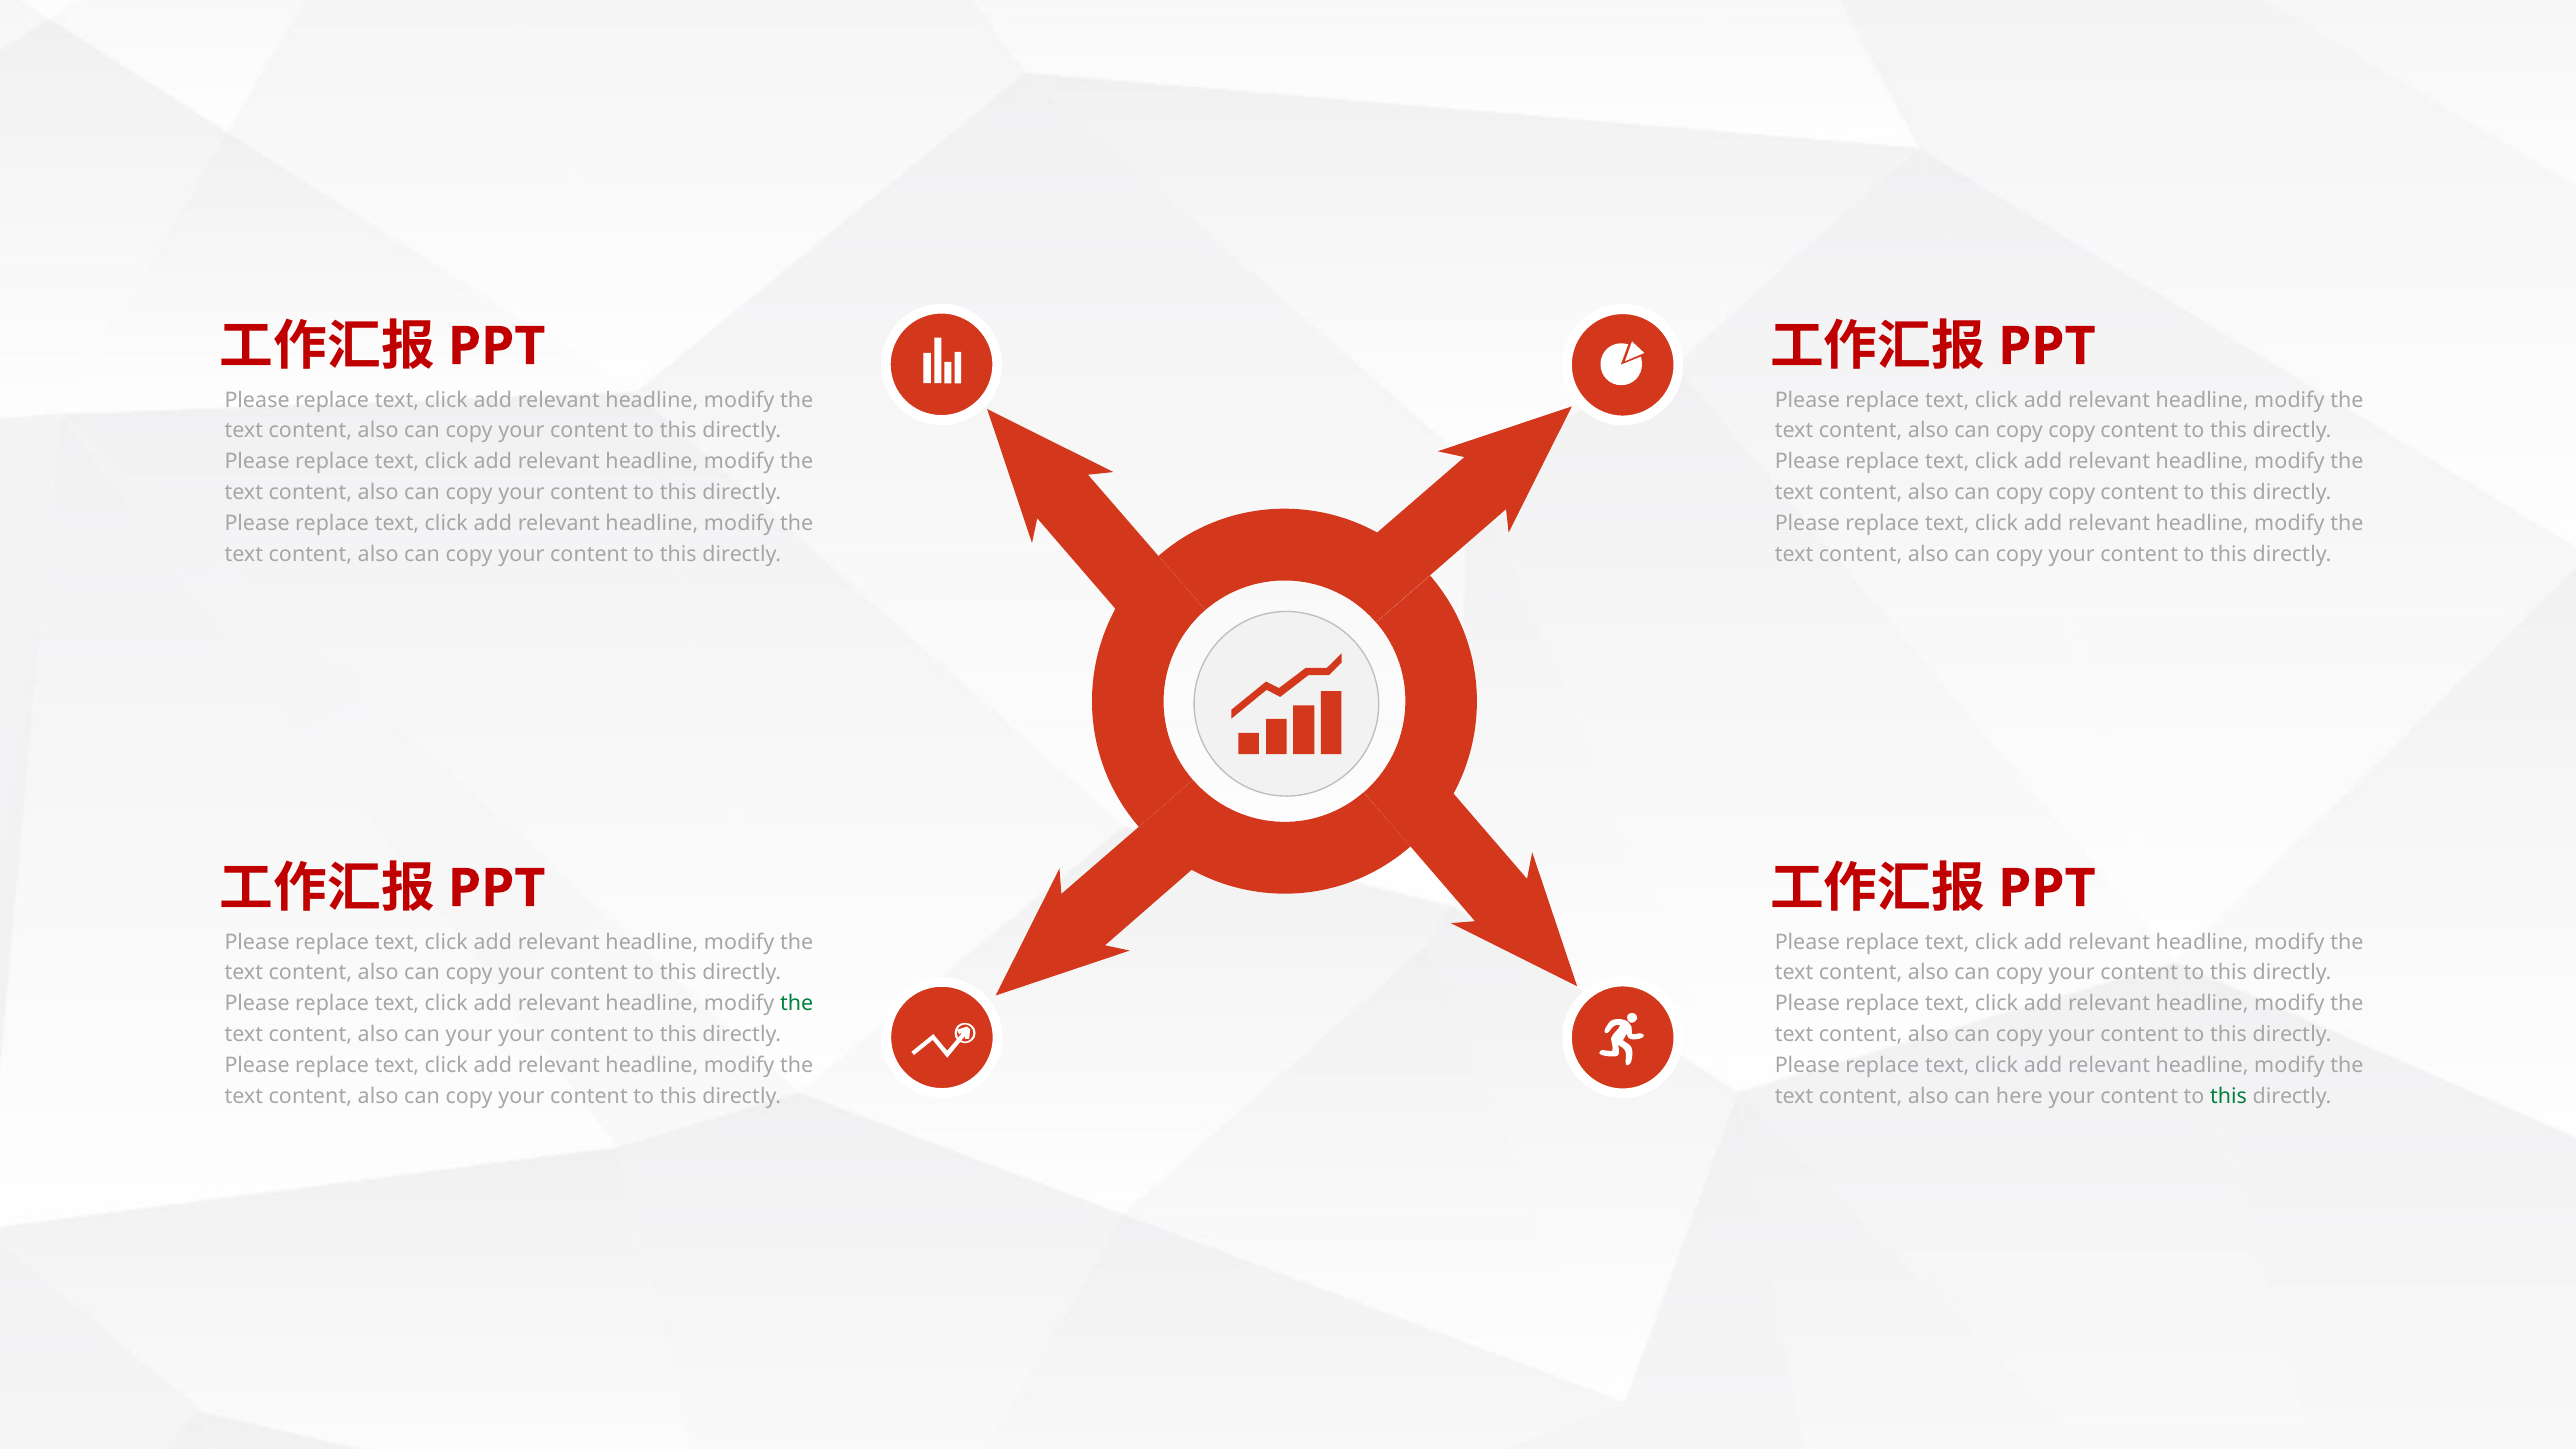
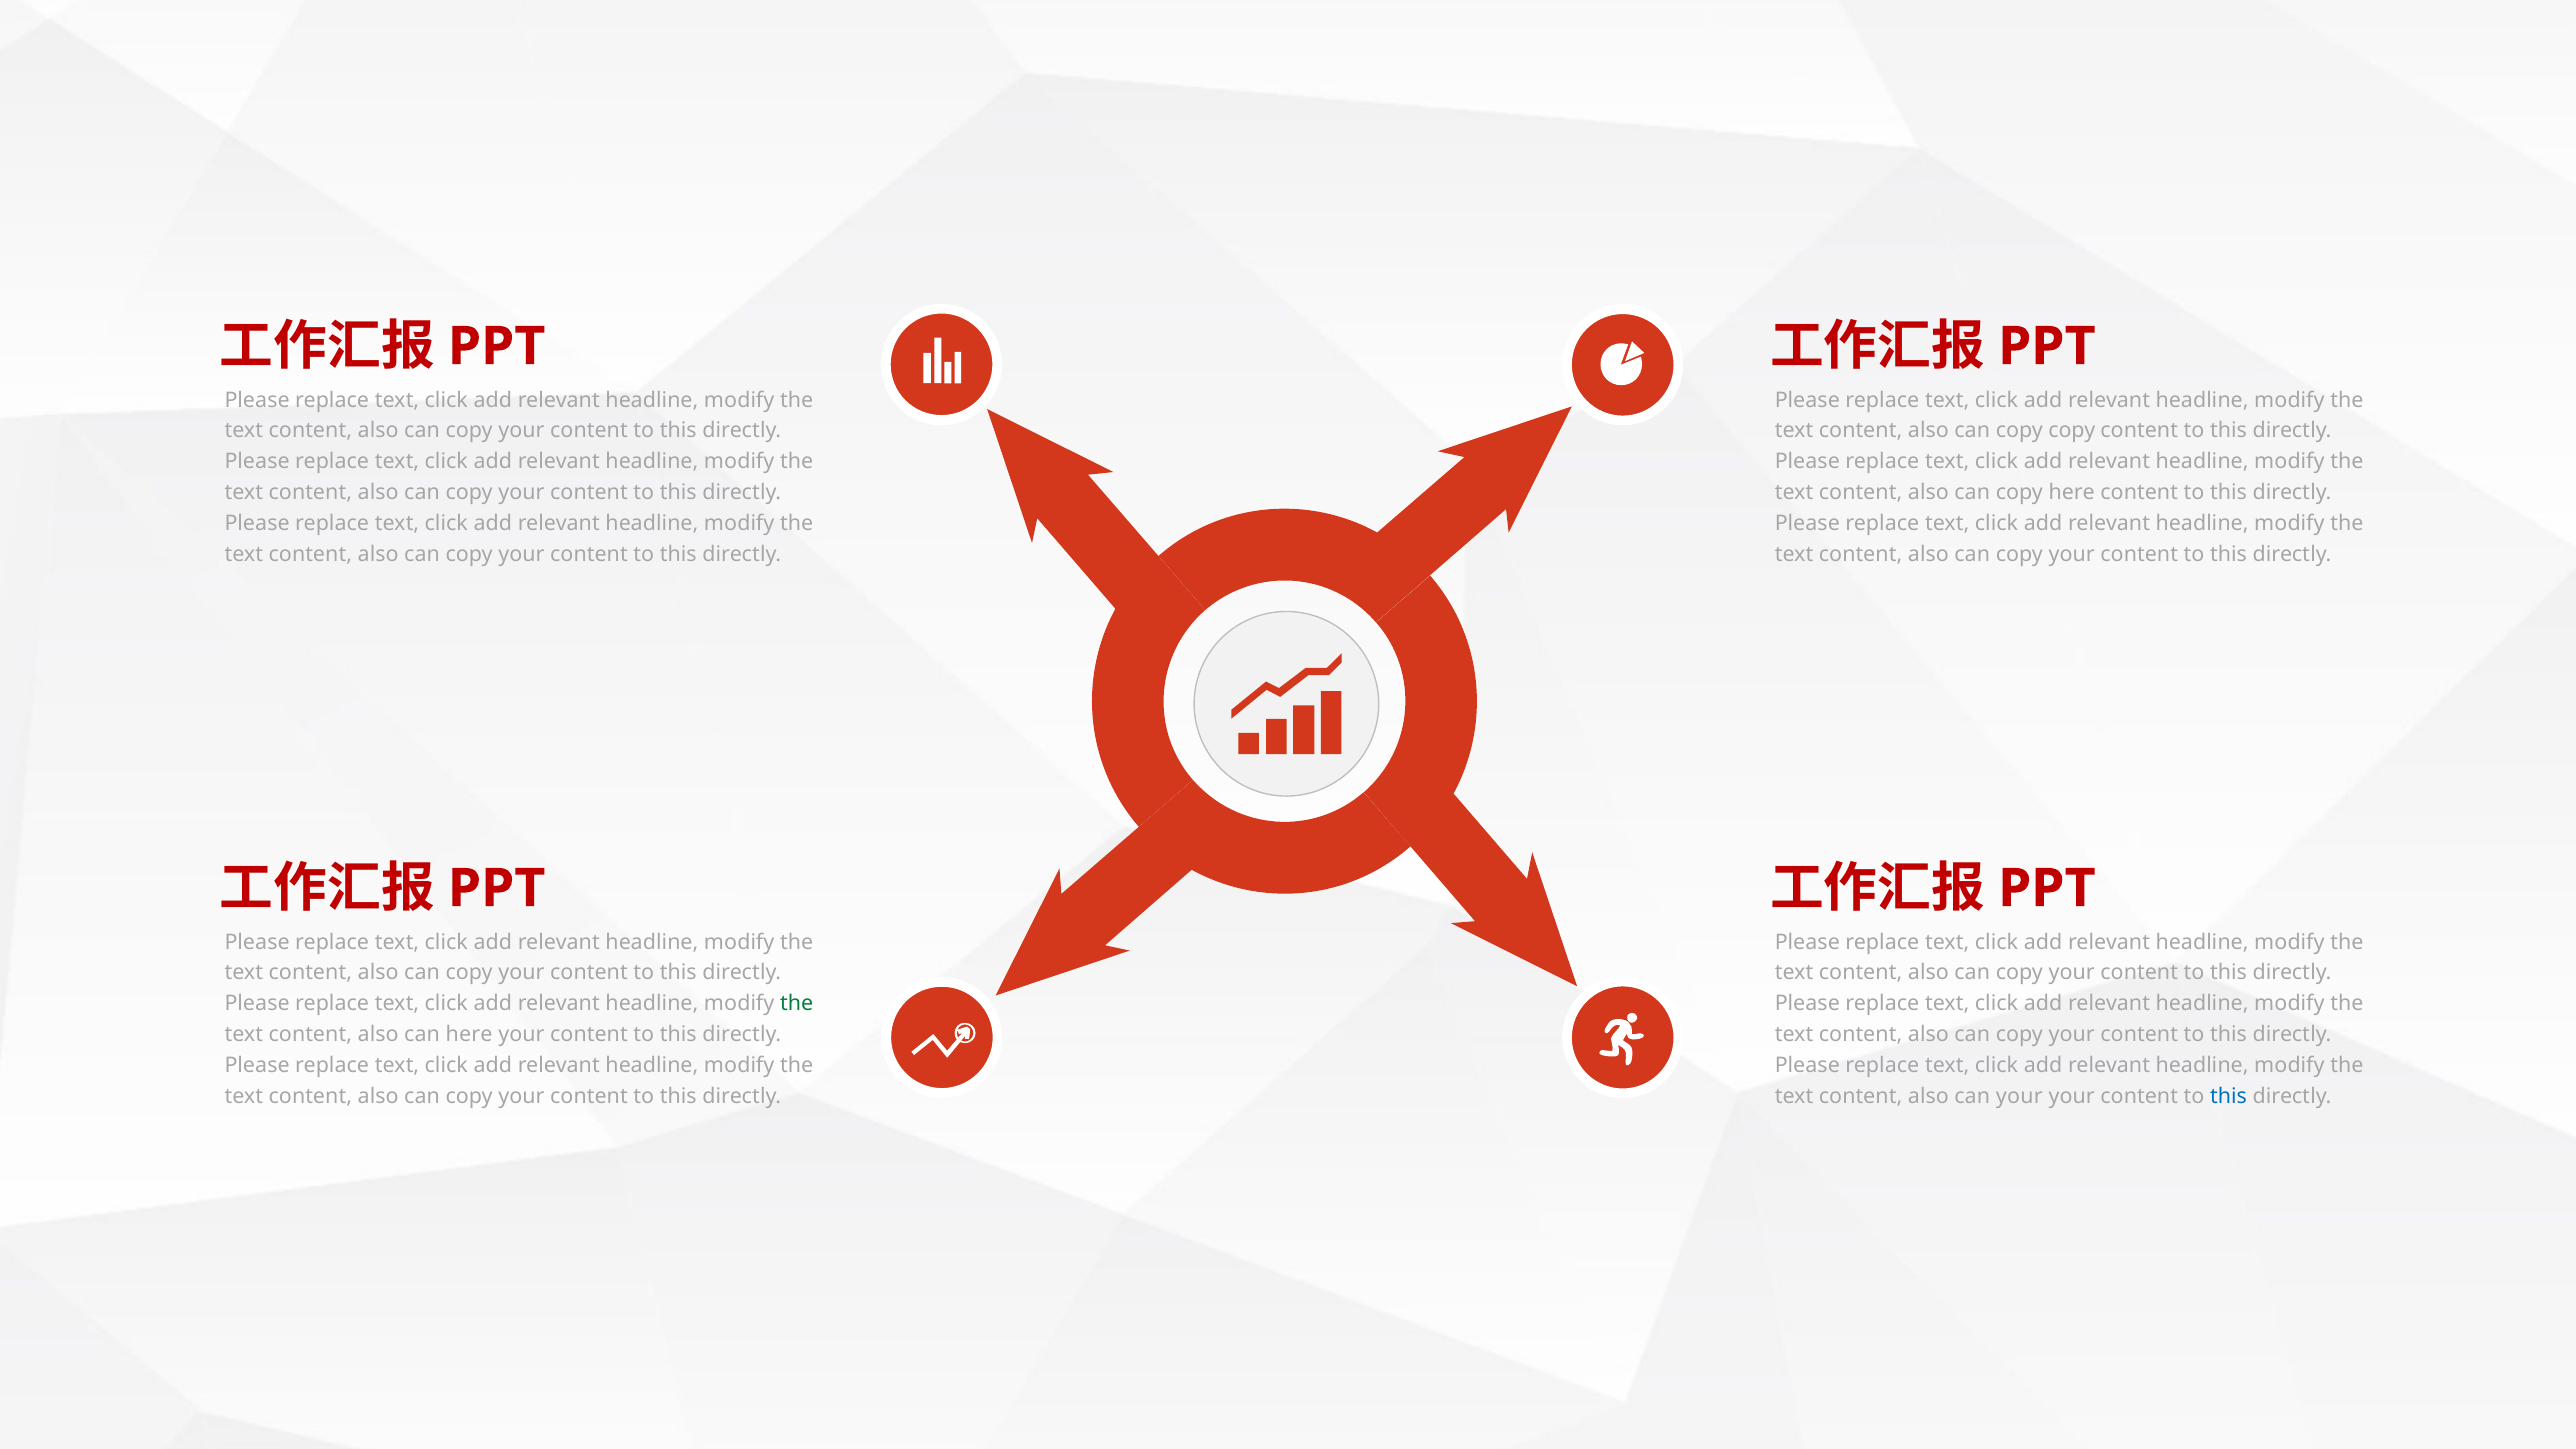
copy at (2072, 492): copy -> here
can your: your -> here
can here: here -> your
this at (2228, 1096) colour: green -> blue
